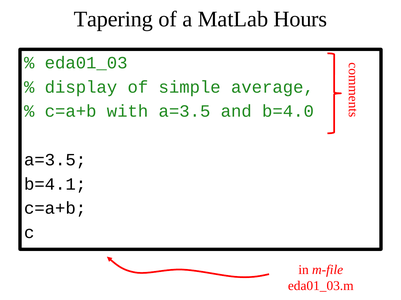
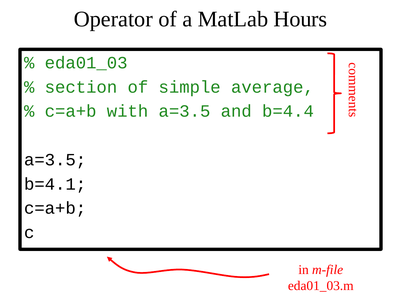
Tapering: Tapering -> Operator
display: display -> section
b=4.0: b=4.0 -> b=4.4
